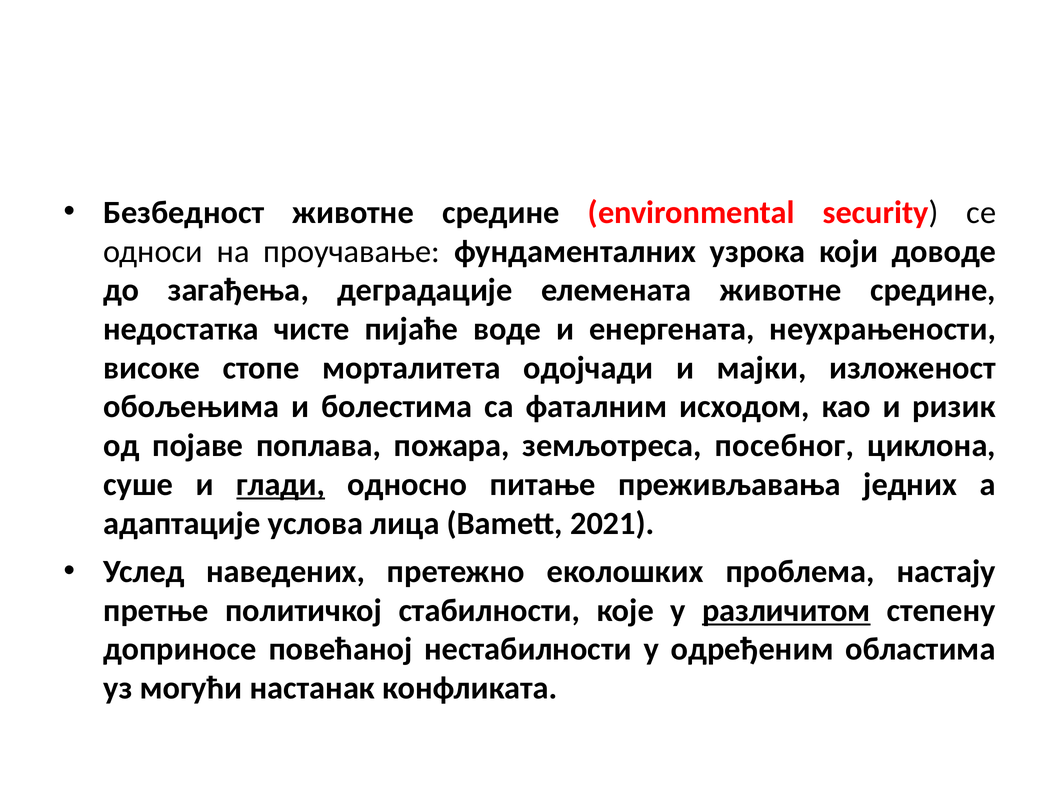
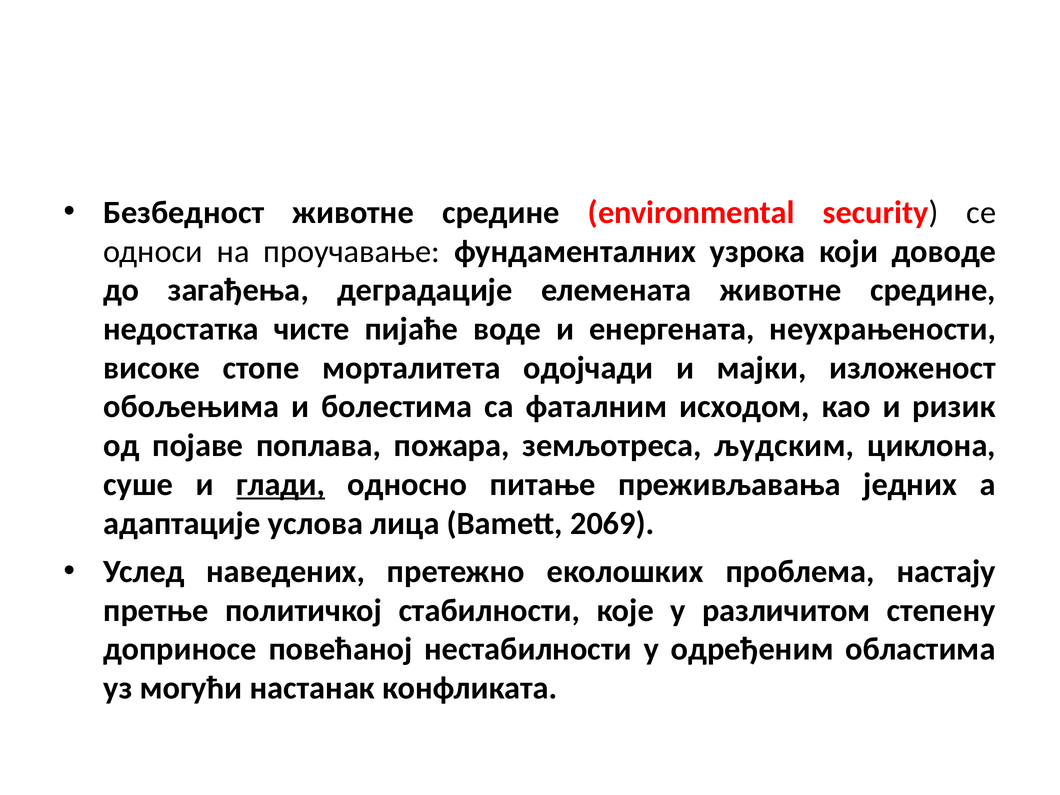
посебног: посебног -> људским
2021: 2021 -> 2069
различитом underline: present -> none
